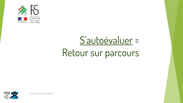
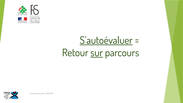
sur underline: none -> present
